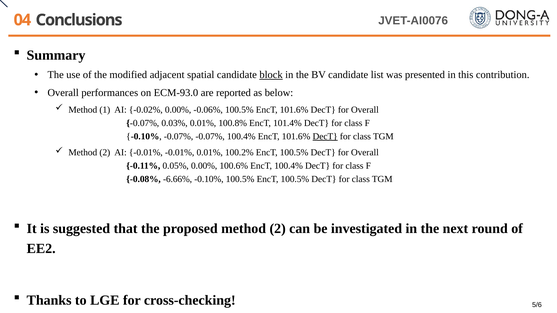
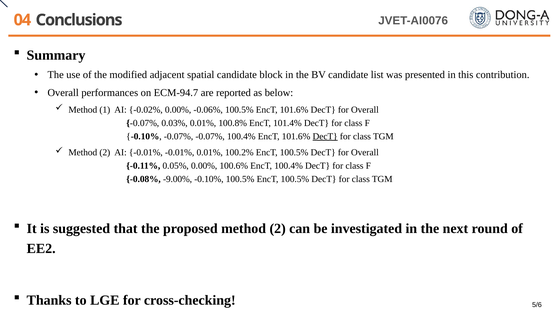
block underline: present -> none
ECM-93.0: ECM-93.0 -> ECM-94.7
-6.66%: -6.66% -> -9.00%
